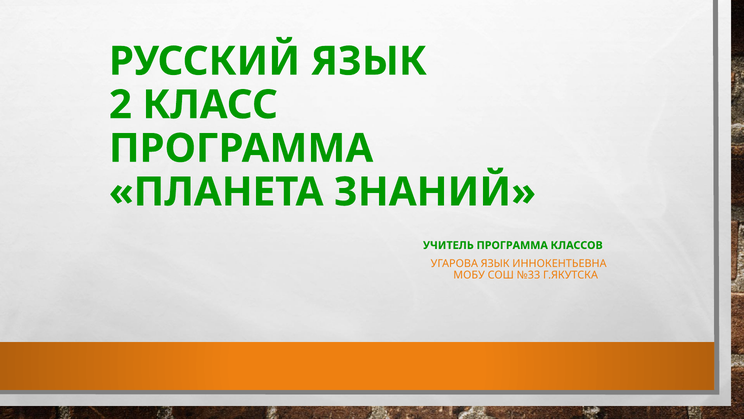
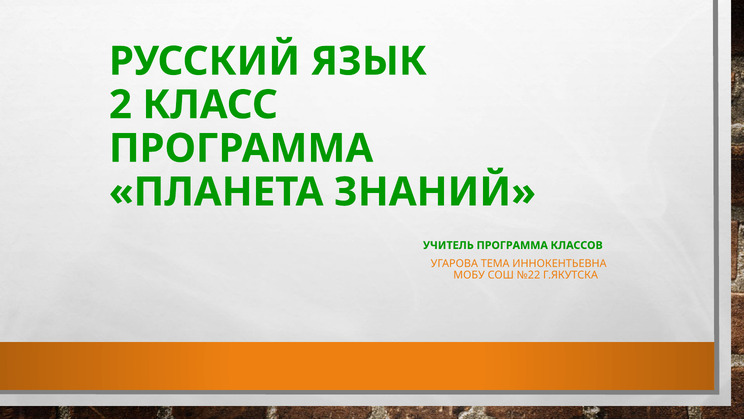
УГАРОВА ЯЗЫК: ЯЗЫК -> ТЕМА
№33: №33 -> №22
